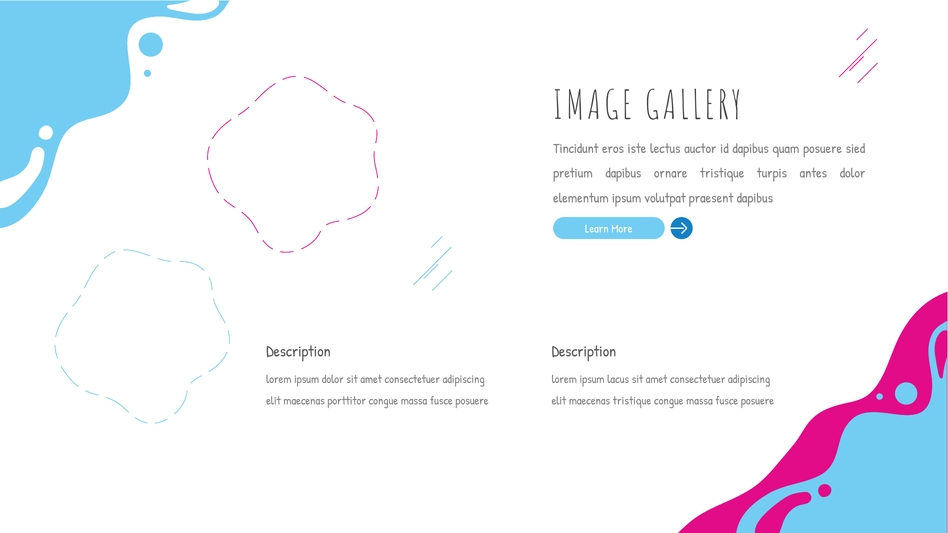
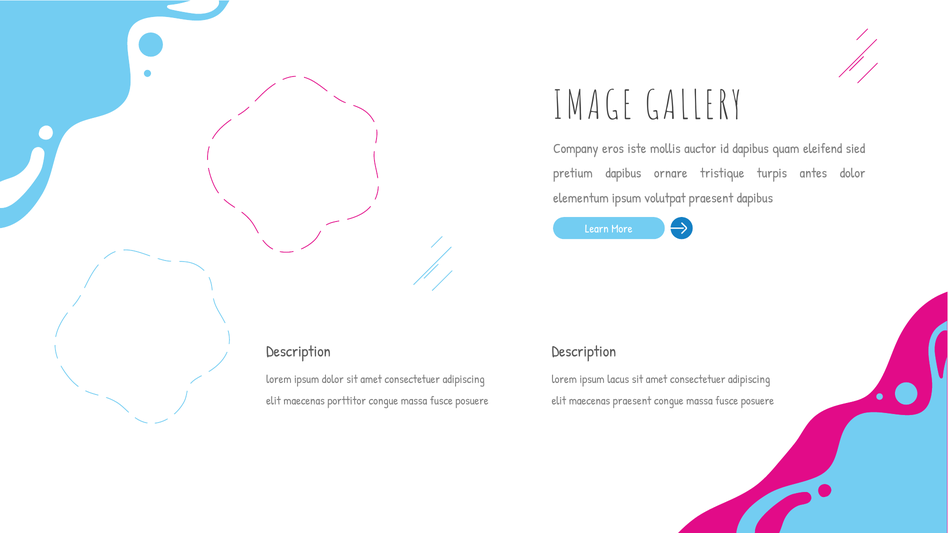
Tincidunt: Tincidunt -> Company
lectus: lectus -> mollis
quam posuere: posuere -> eleifend
maecenas tristique: tristique -> praesent
